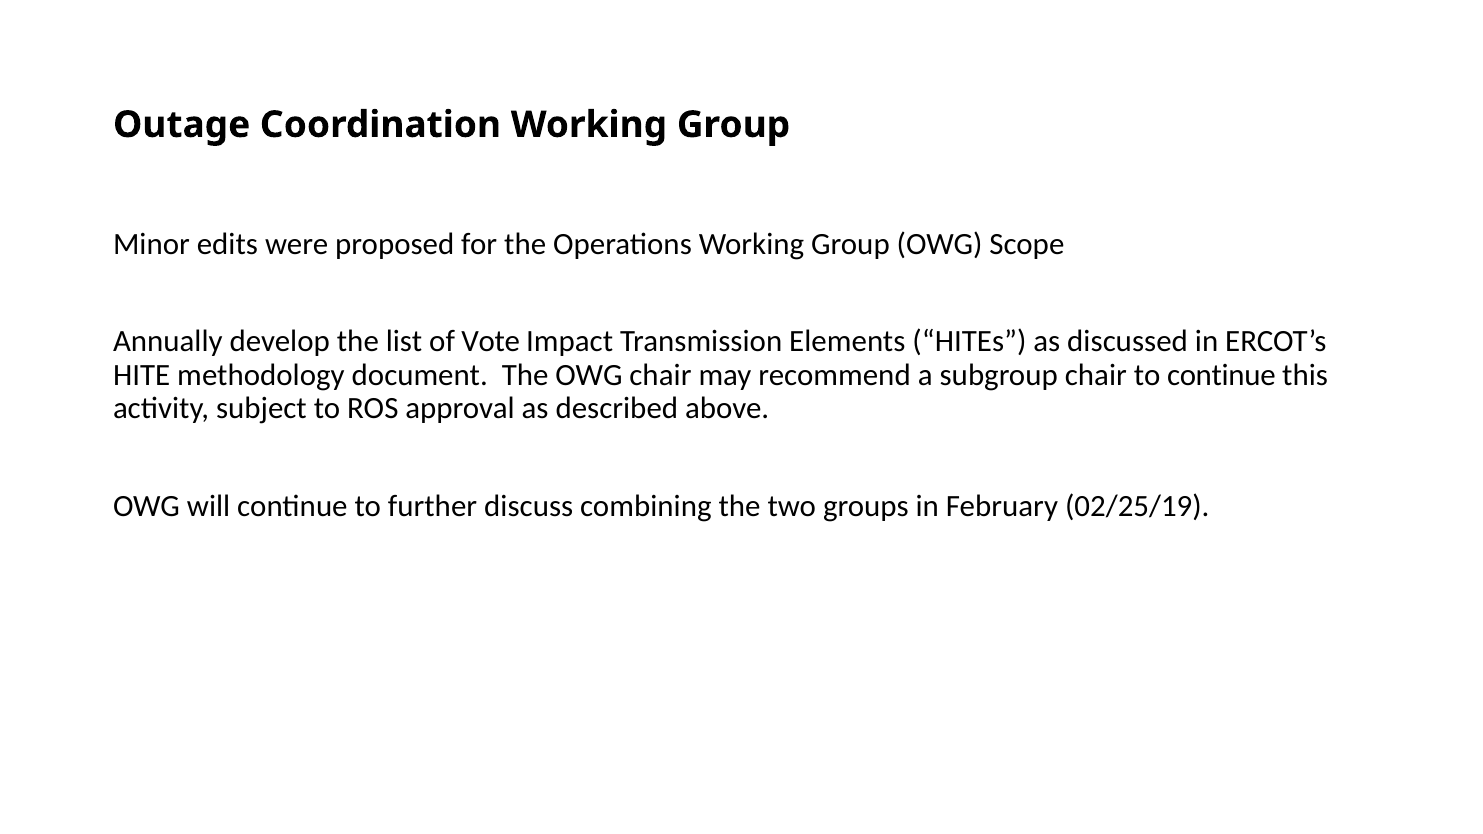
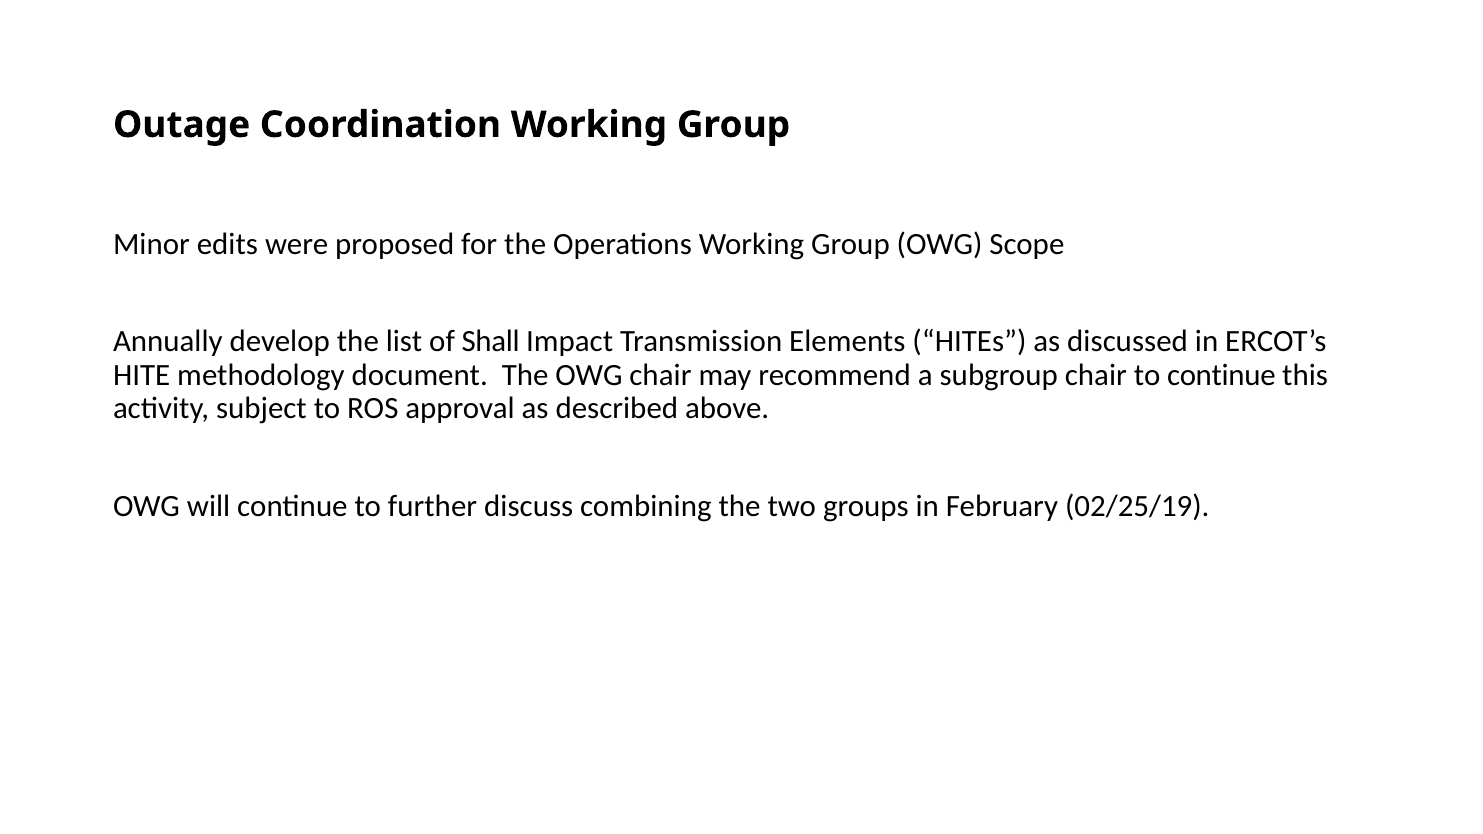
Vote: Vote -> Shall
